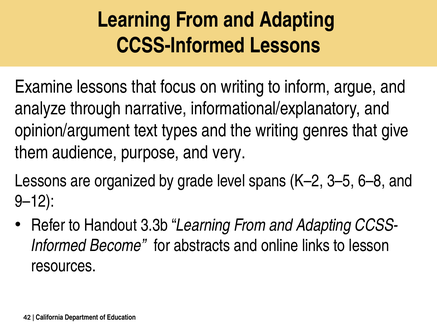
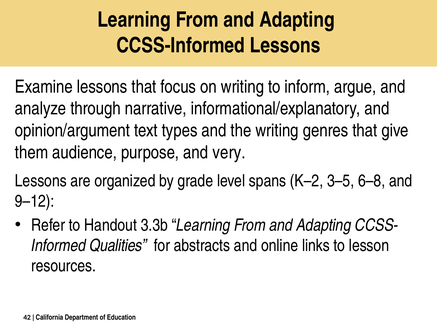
Become: Become -> Qualities
